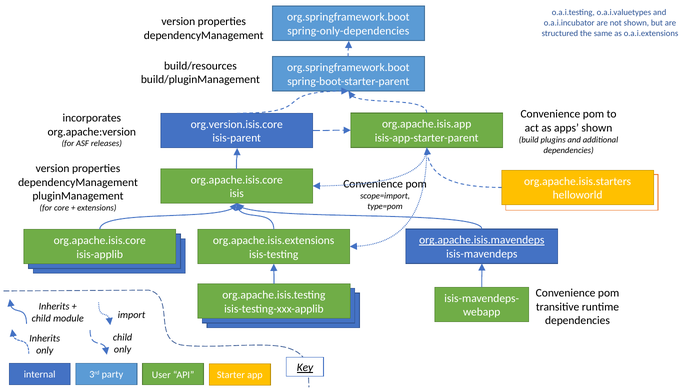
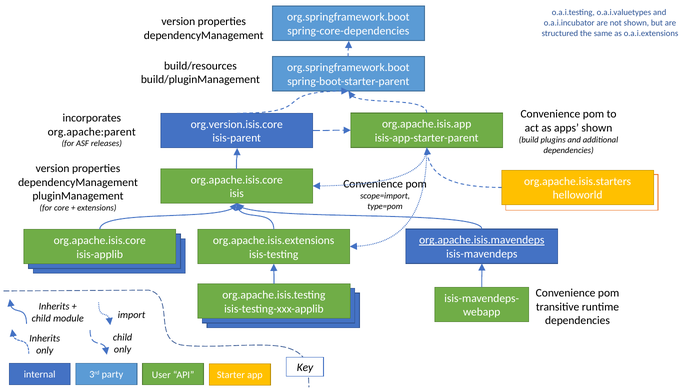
spring-only-dependencies: spring-only-dependencies -> spring-core-dependencies
org.apache:version: org.apache:version -> org.apache:parent
Key underline: present -> none
